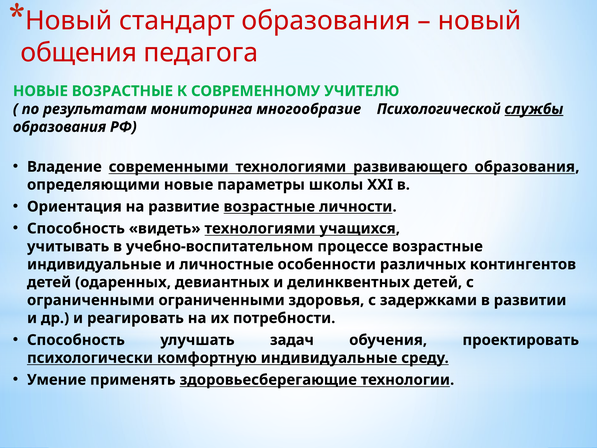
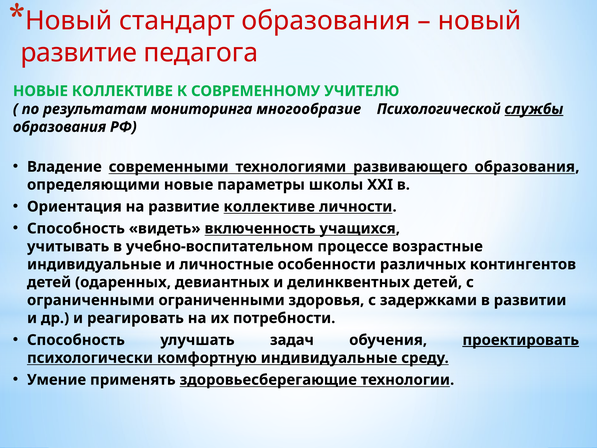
общения at (79, 53): общения -> развитие
НОВЫЕ ВОЗРАСТНЫЕ: ВОЗРАСТНЫЕ -> КОЛЛЕКТИВЕ
развитие возрастные: возрастные -> коллективе
видеть технологиями: технологиями -> включенность
проектировать underline: none -> present
